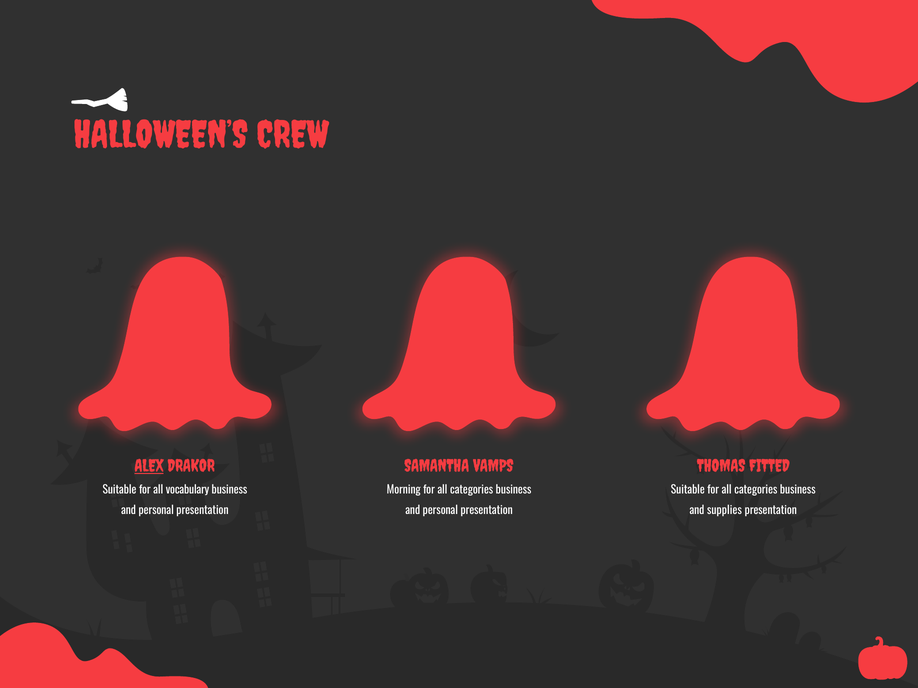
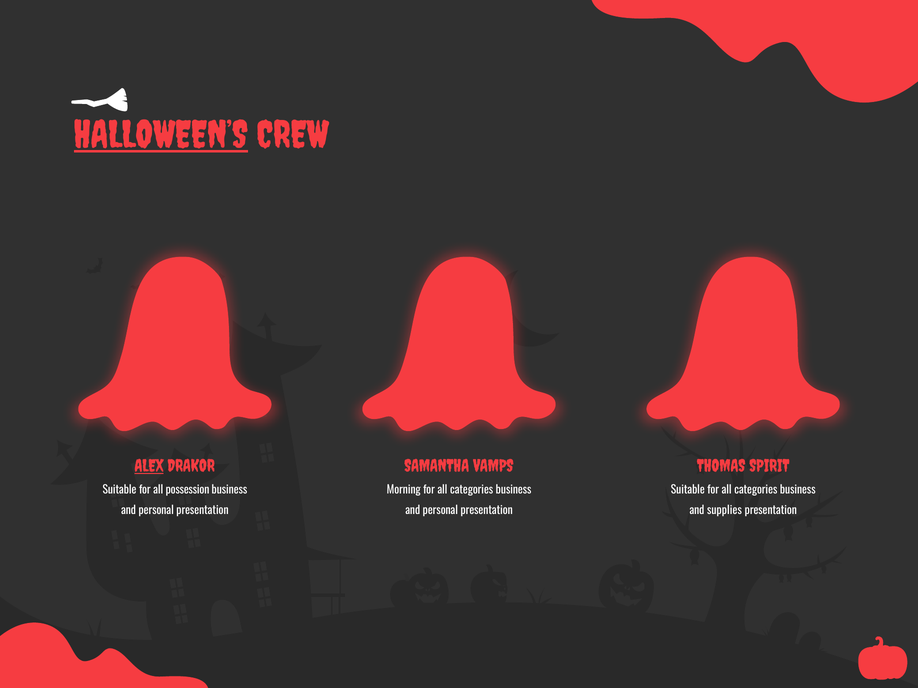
HALLOWEEN’S underline: none -> present
FITTED: FITTED -> SPIRIT
vocabulary: vocabulary -> possession
